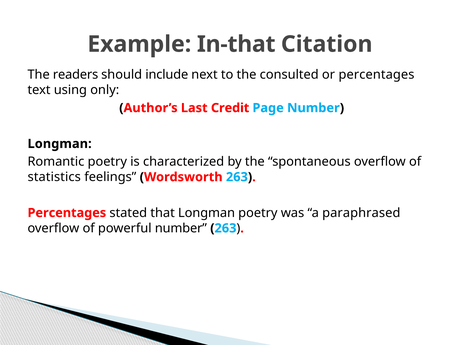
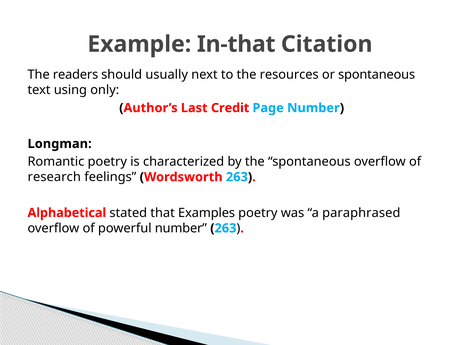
include: include -> usually
consulted: consulted -> resources
or percentages: percentages -> spontaneous
statistics: statistics -> research
Percentages at (67, 213): Percentages -> Alphabetical
that Longman: Longman -> Examples
